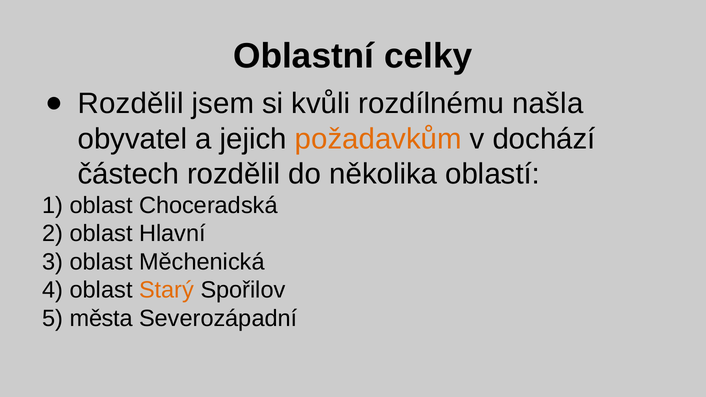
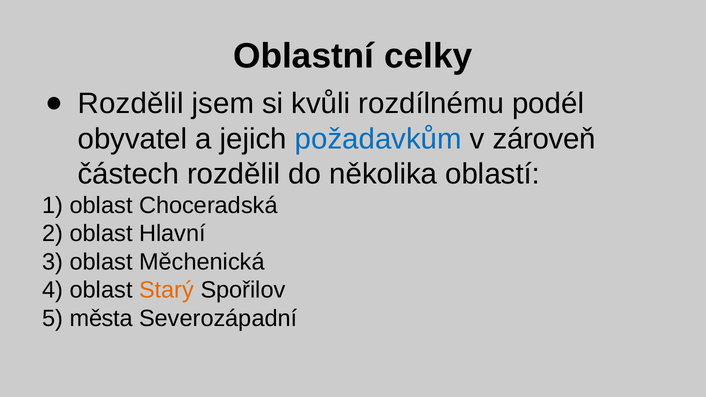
našla: našla -> podél
požadavkům colour: orange -> blue
dochází: dochází -> zároveň
